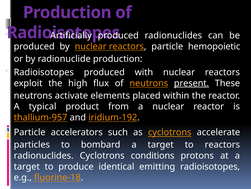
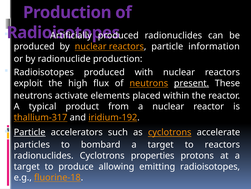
hemopoietic: hemopoietic -> information
thallium-957: thallium-957 -> thallium-317
Particle at (30, 132) underline: none -> present
conditions: conditions -> properties
identical: identical -> allowing
